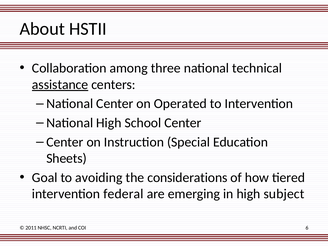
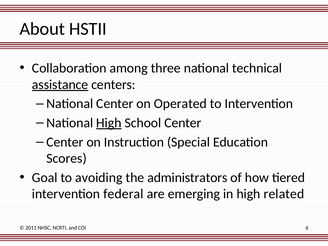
High at (109, 123) underline: none -> present
Sheets: Sheets -> Scores
considerations: considerations -> administrators
subject: subject -> related
